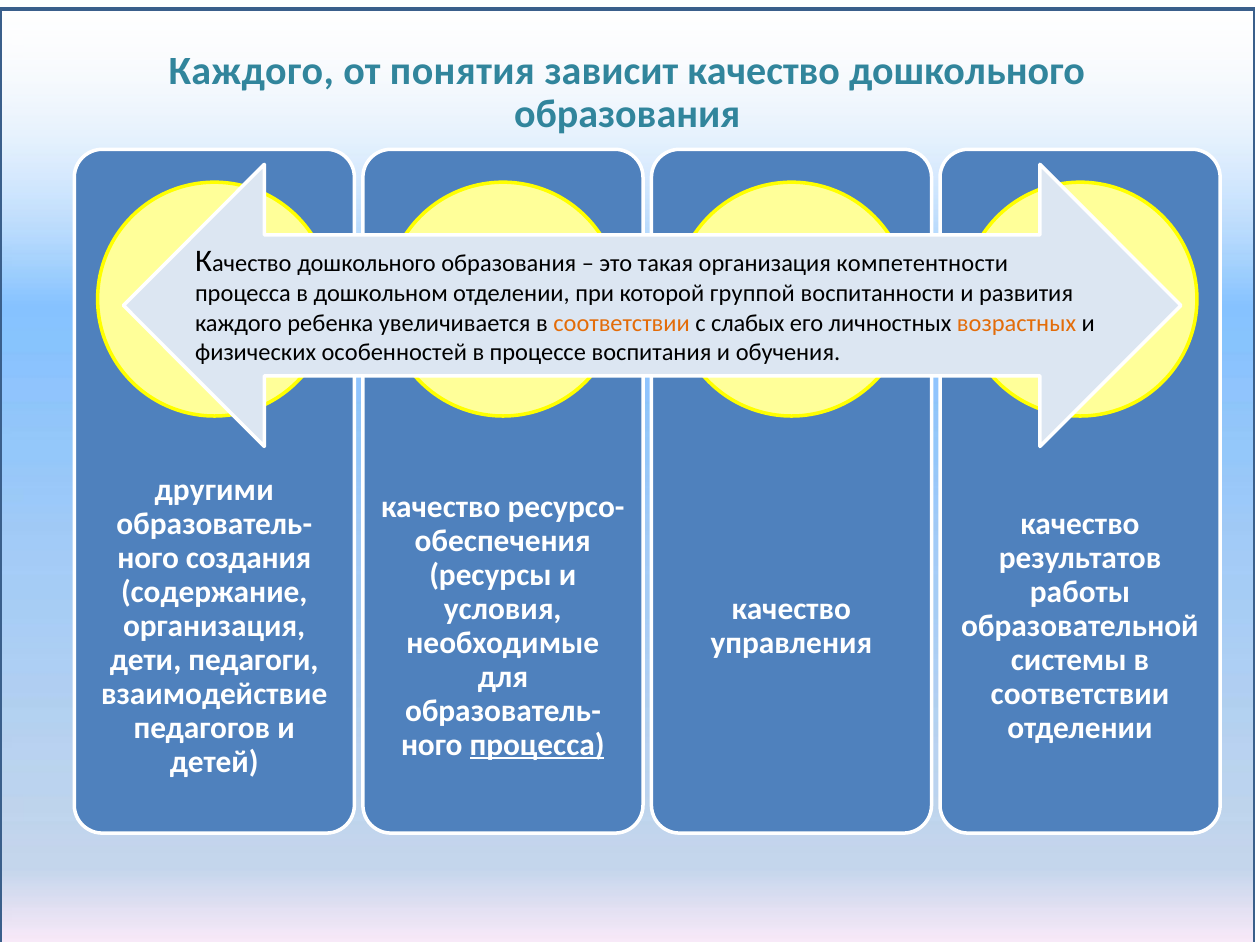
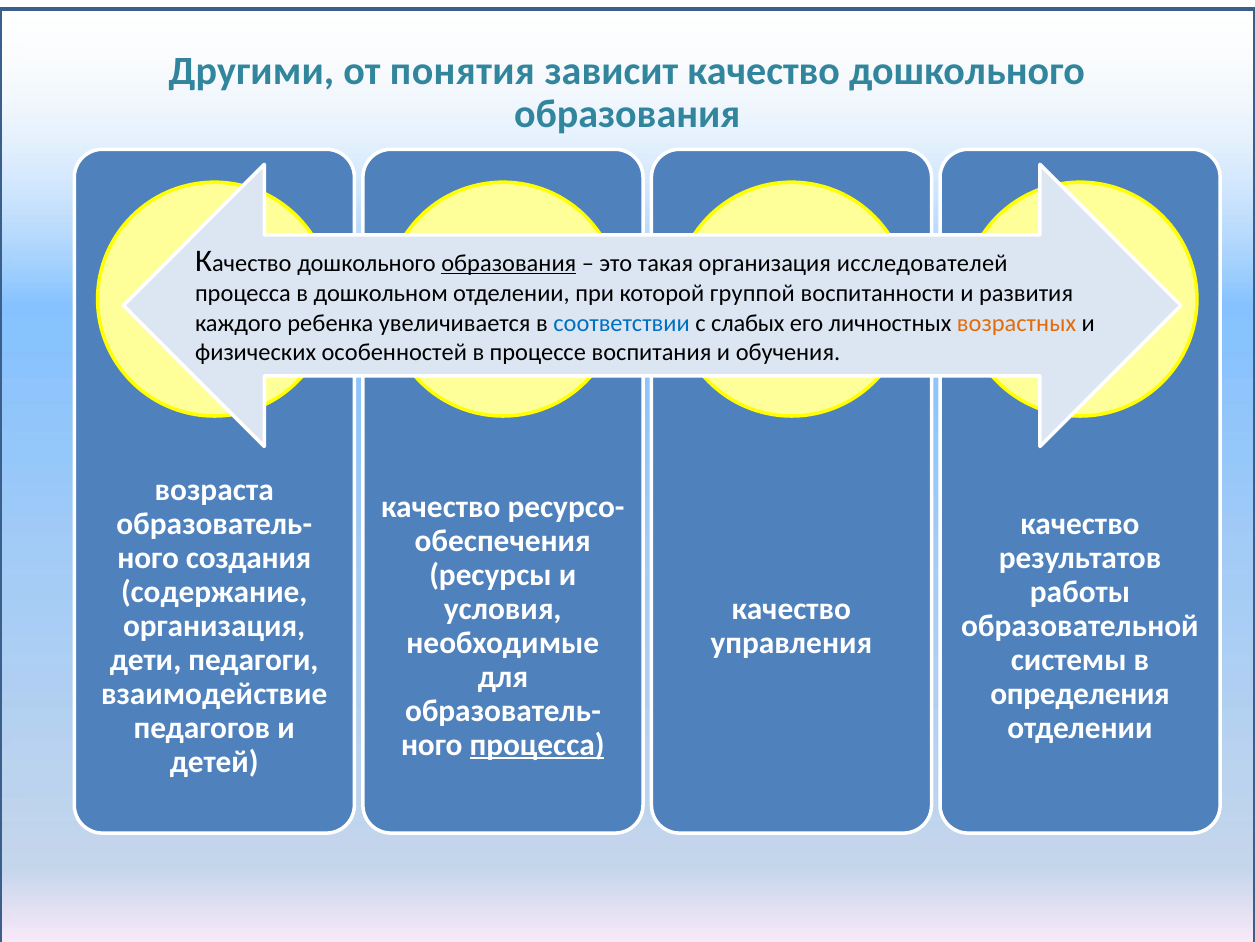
Каждого at (251, 71): Каждого -> Другими
образования at (509, 263) underline: none -> present
компетентности: компетентности -> исследователей
соответствии at (622, 323) colour: orange -> blue
другими: другими -> возраста
соответствии at (1080, 693): соответствии -> определения
